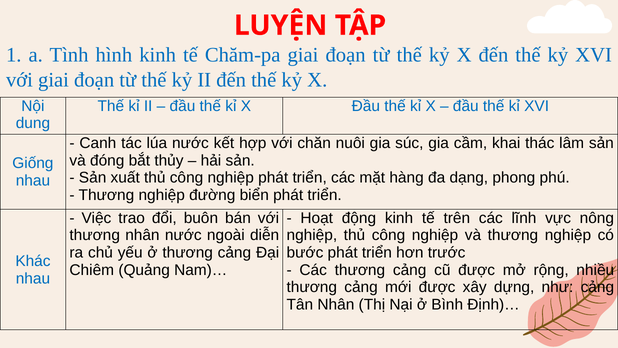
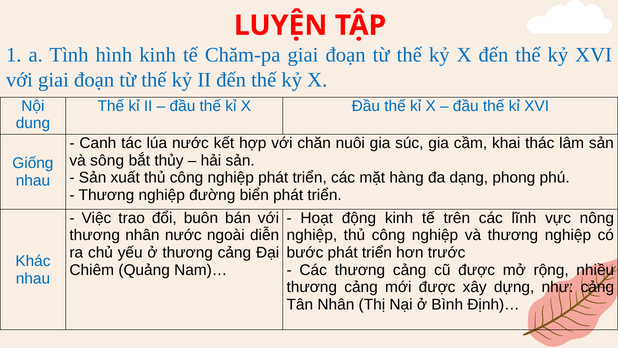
đóng: đóng -> sông
